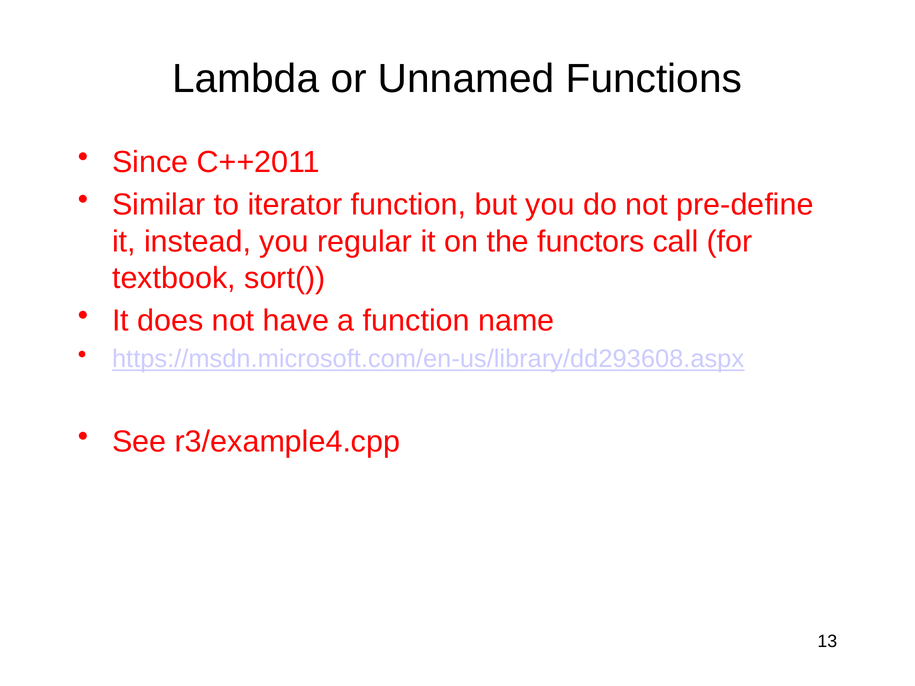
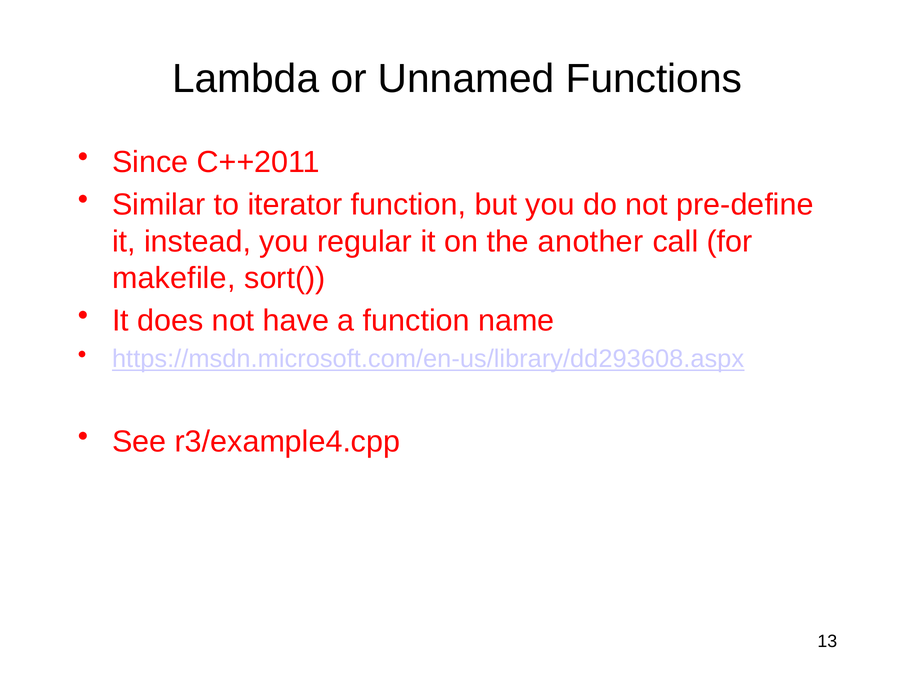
functors: functors -> another
textbook: textbook -> makefile
